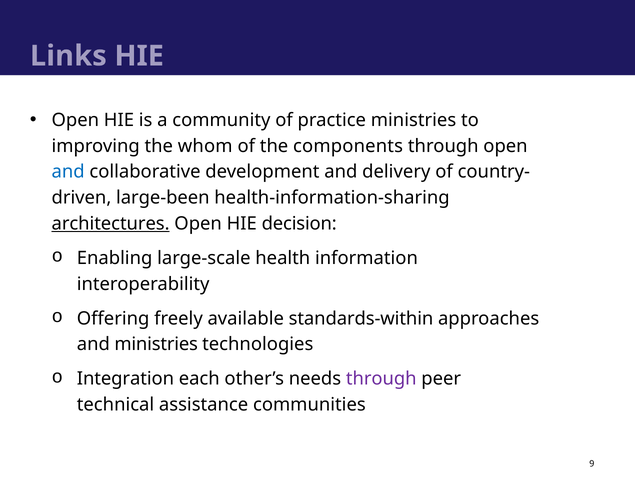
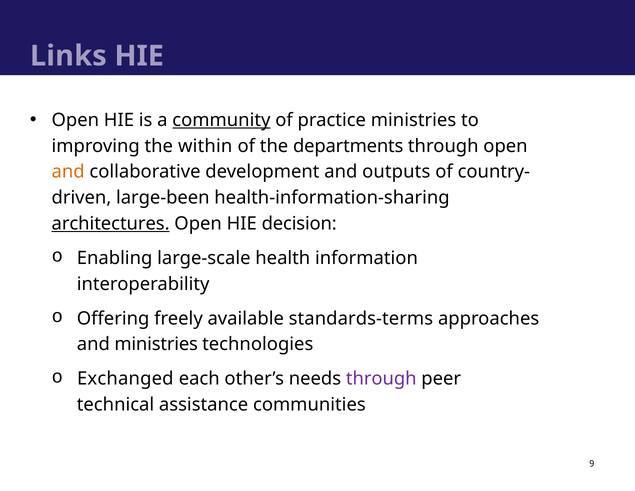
community underline: none -> present
whom: whom -> within
components: components -> departments
and at (68, 172) colour: blue -> orange
delivery: delivery -> outputs
standards-within: standards-within -> standards-terms
Integration: Integration -> Exchanged
